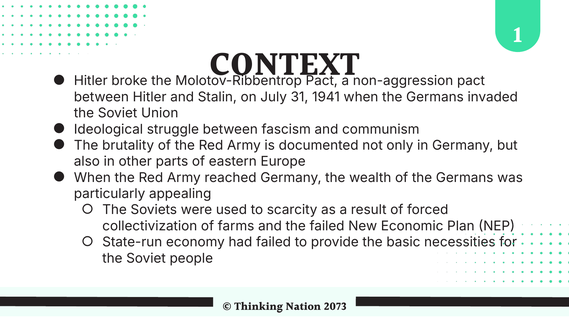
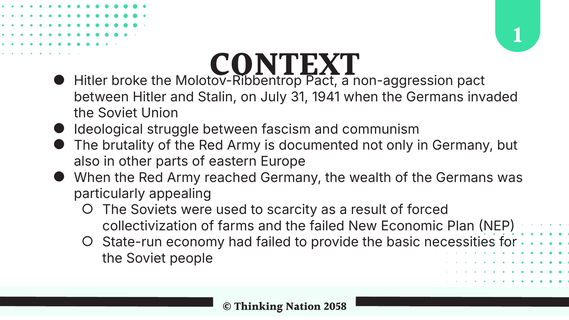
2073: 2073 -> 2058
